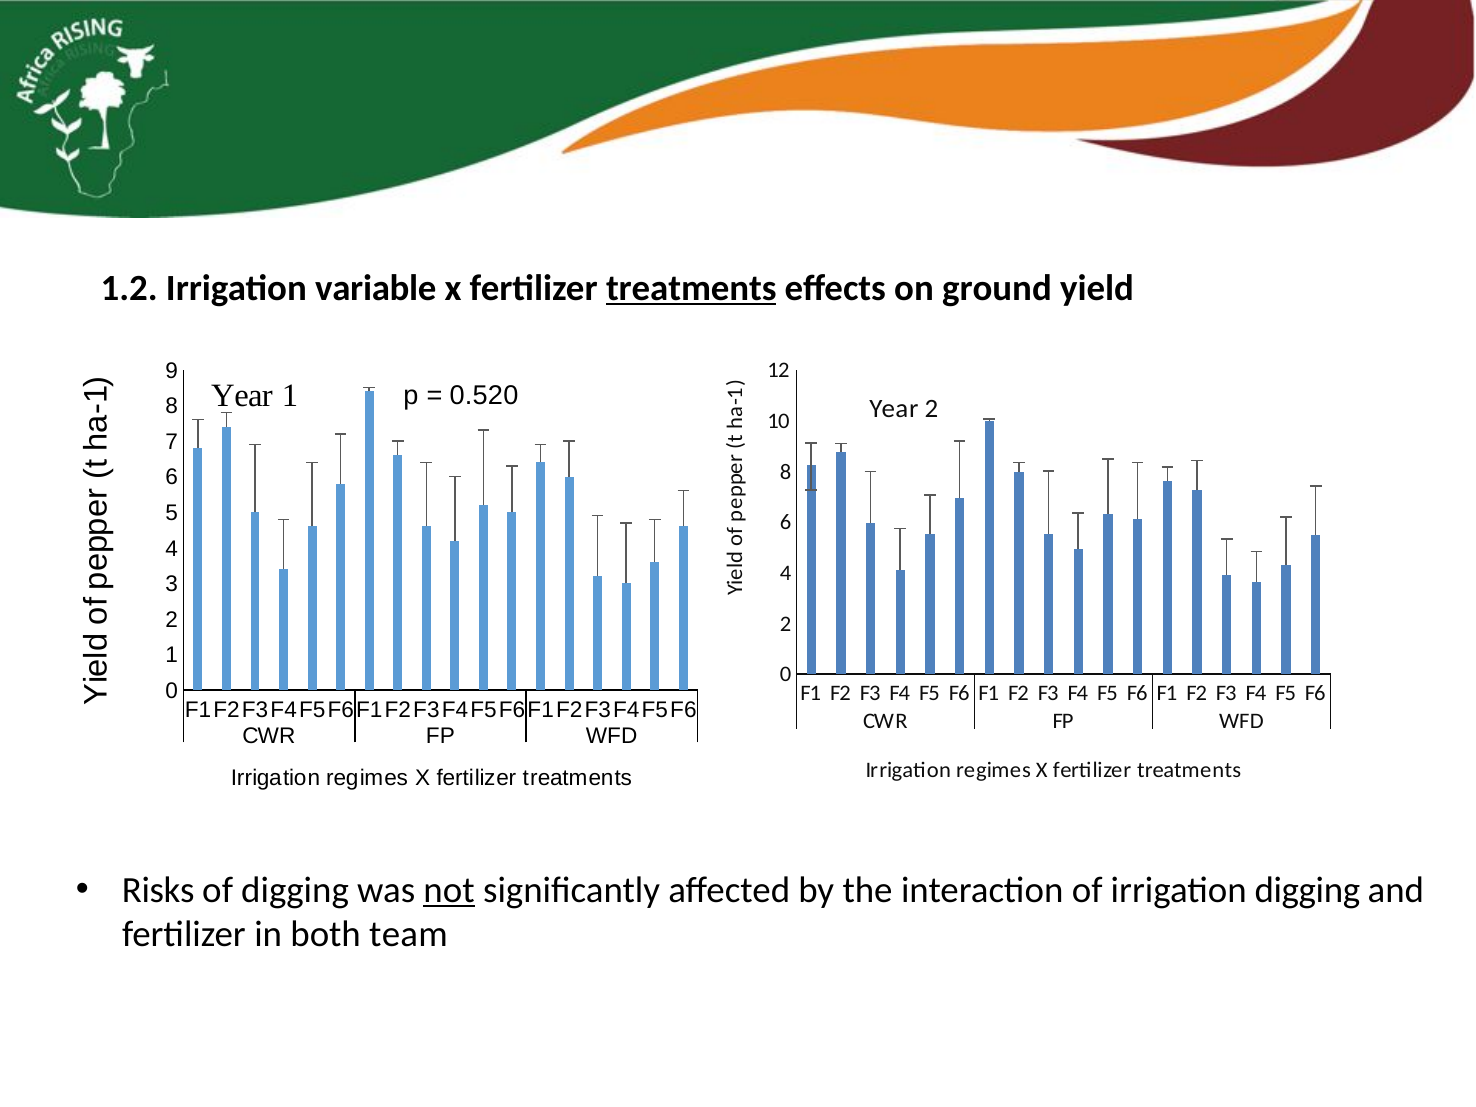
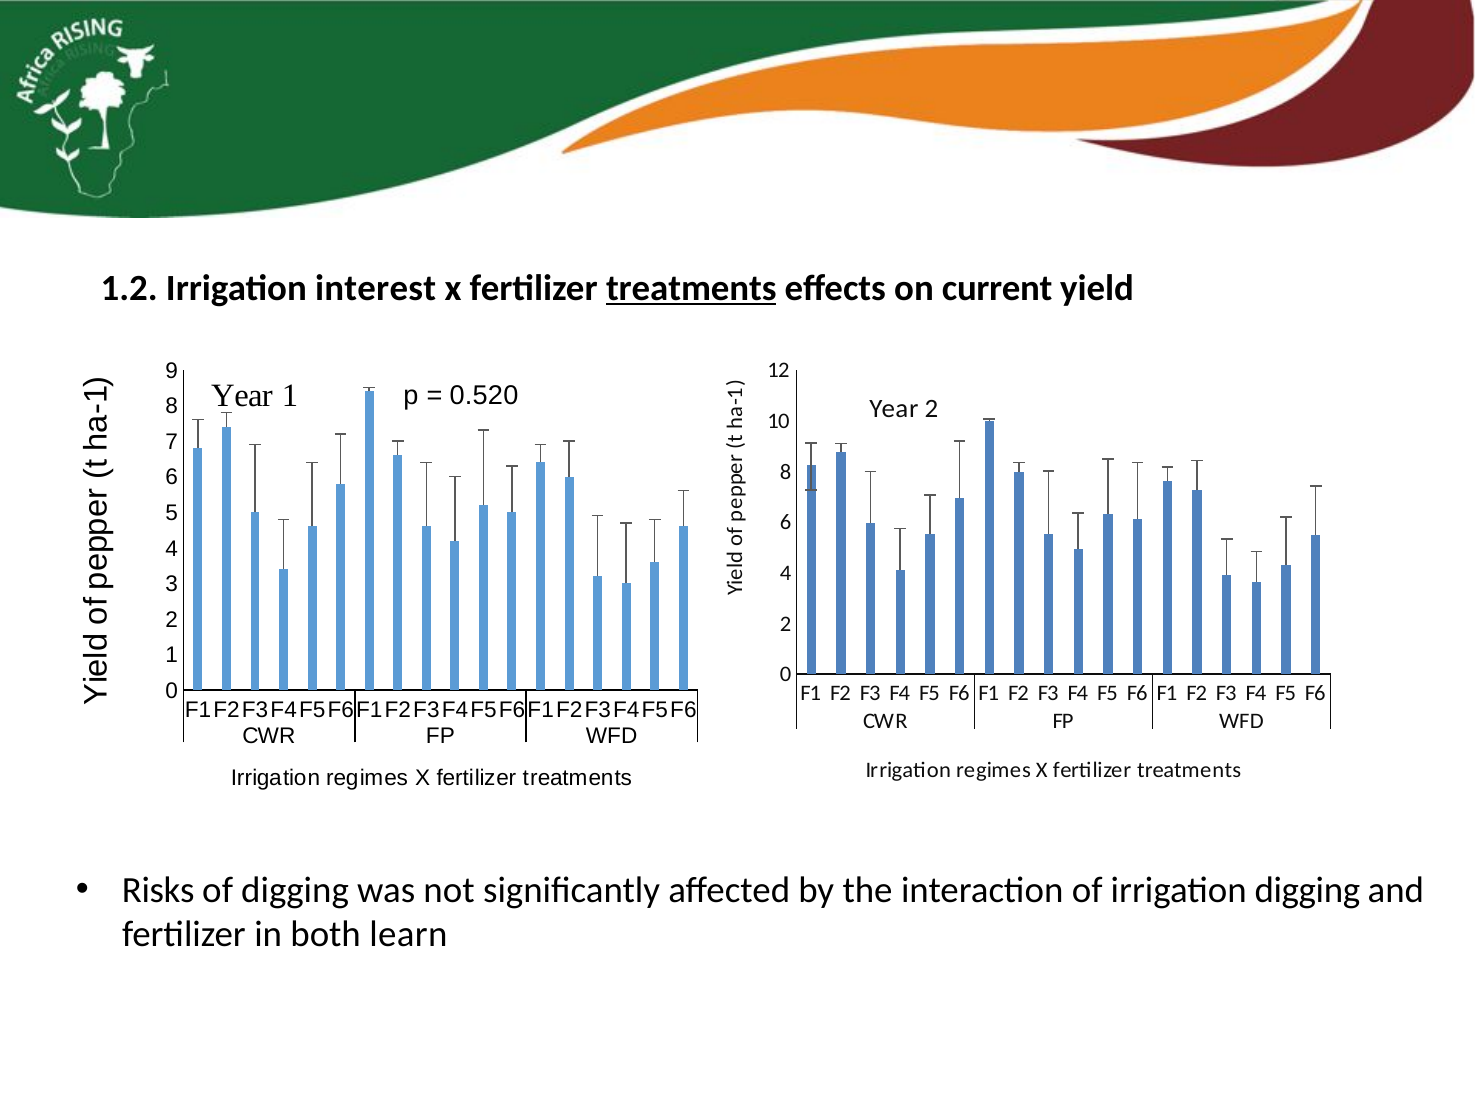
variable: variable -> interest
ground: ground -> current
not underline: present -> none
team: team -> learn
